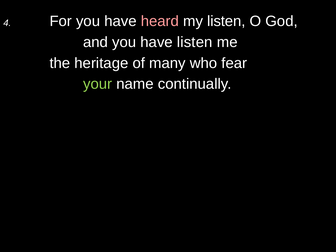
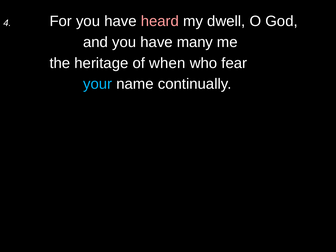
my listen: listen -> dwell
have listen: listen -> many
many: many -> when
your colour: light green -> light blue
